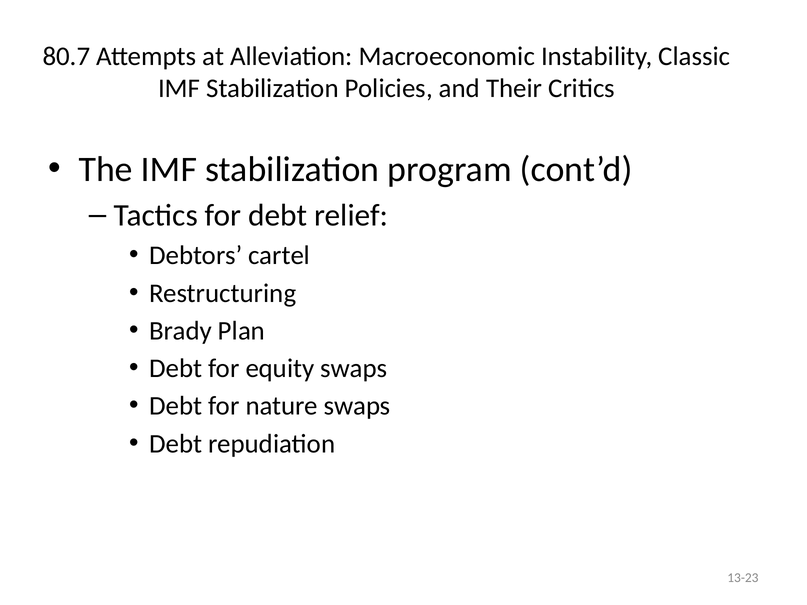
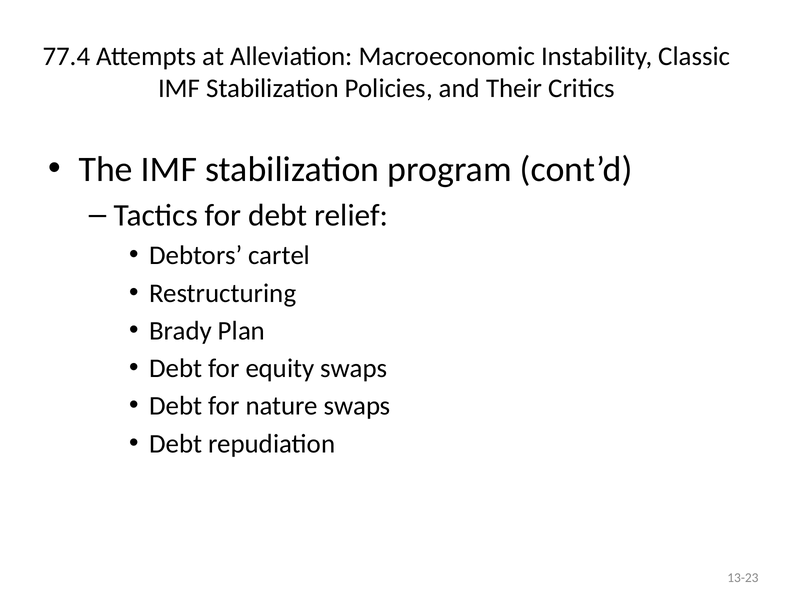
80.7: 80.7 -> 77.4
